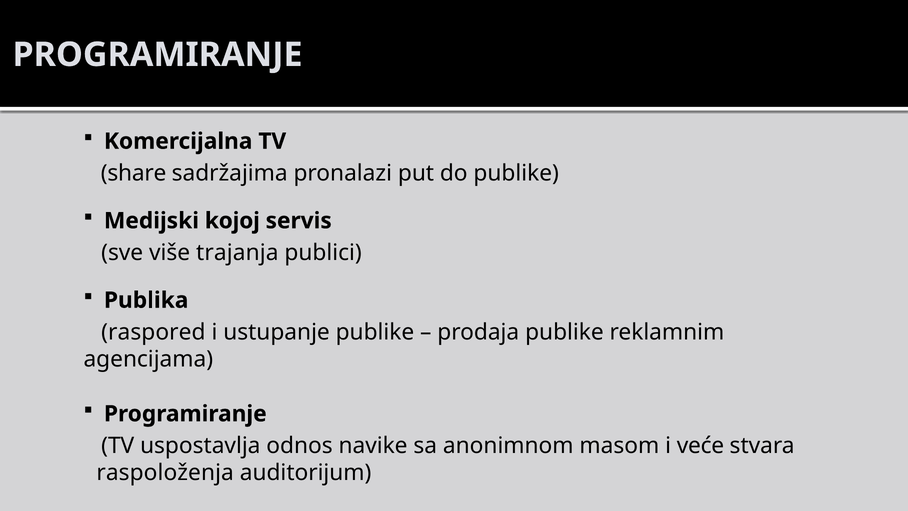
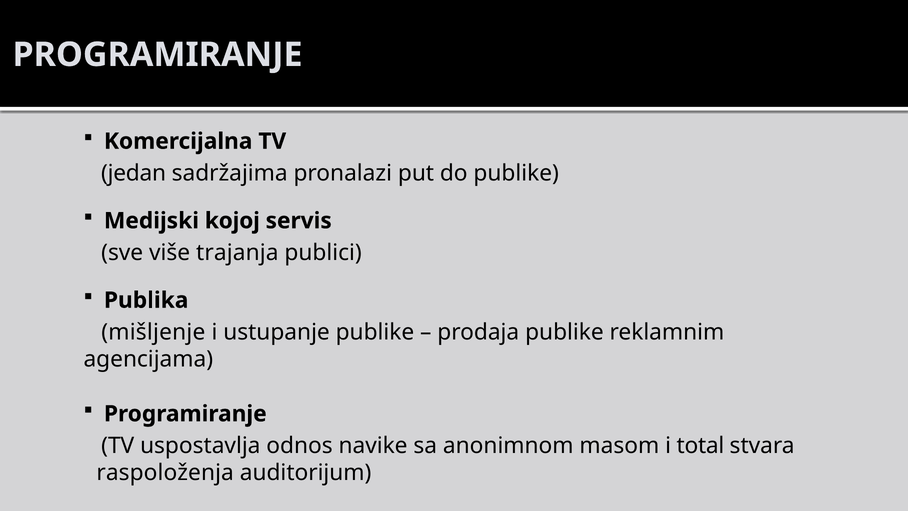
share: share -> jedan
raspored: raspored -> mišljenje
veće: veće -> total
